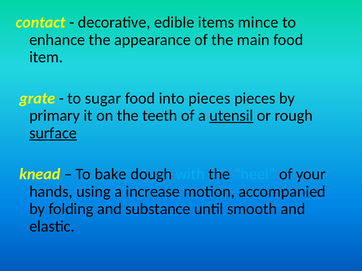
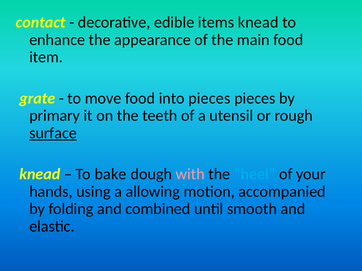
items mince: mince -> knead
sugar: sugar -> move
utensil underline: present -> none
with colour: light blue -> pink
increase: increase -> allowing
substance: substance -> combined
